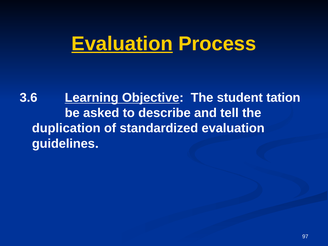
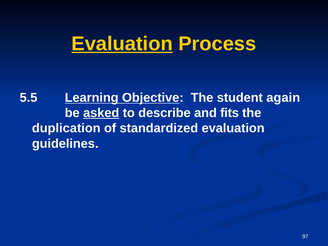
3.6: 3.6 -> 5.5
tation: tation -> again
asked underline: none -> present
tell: tell -> fits
